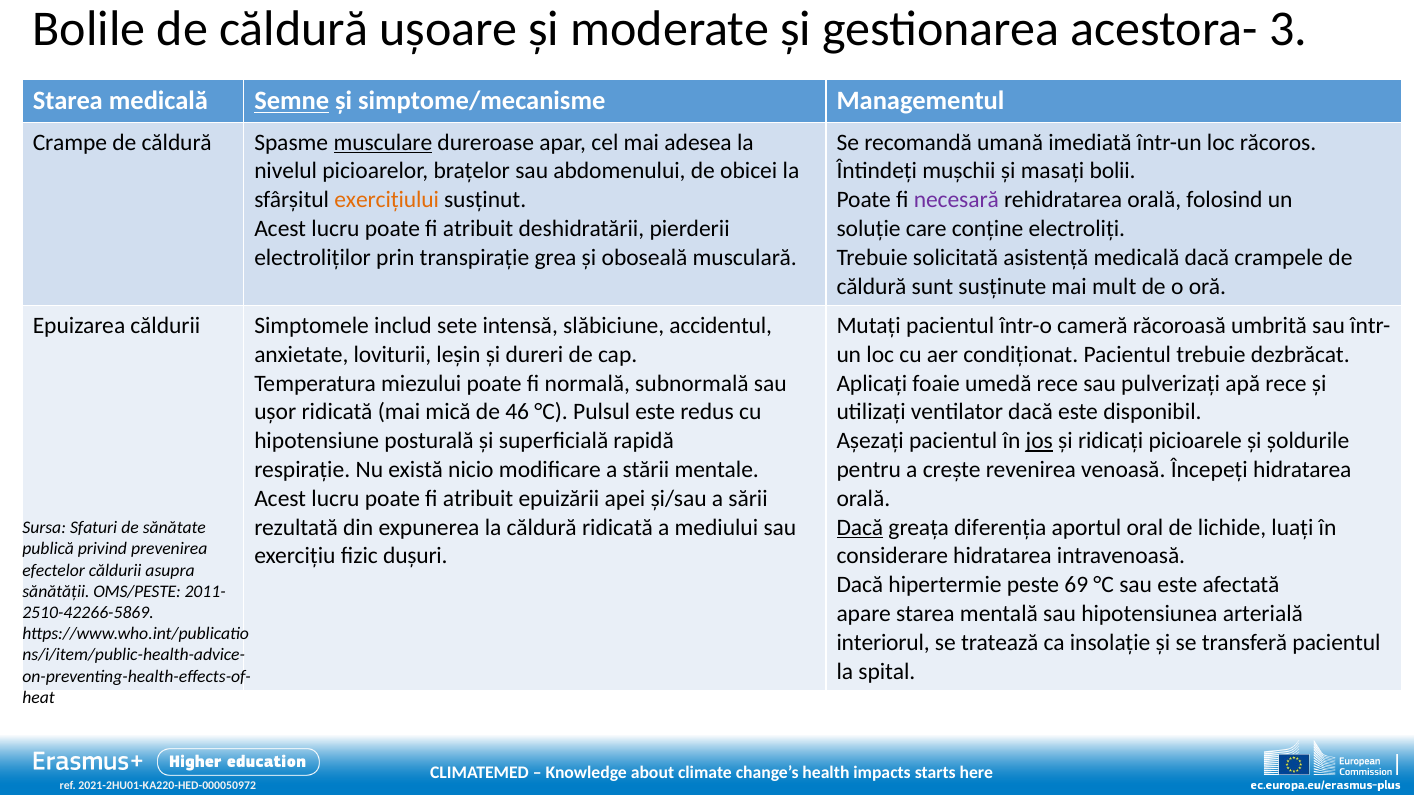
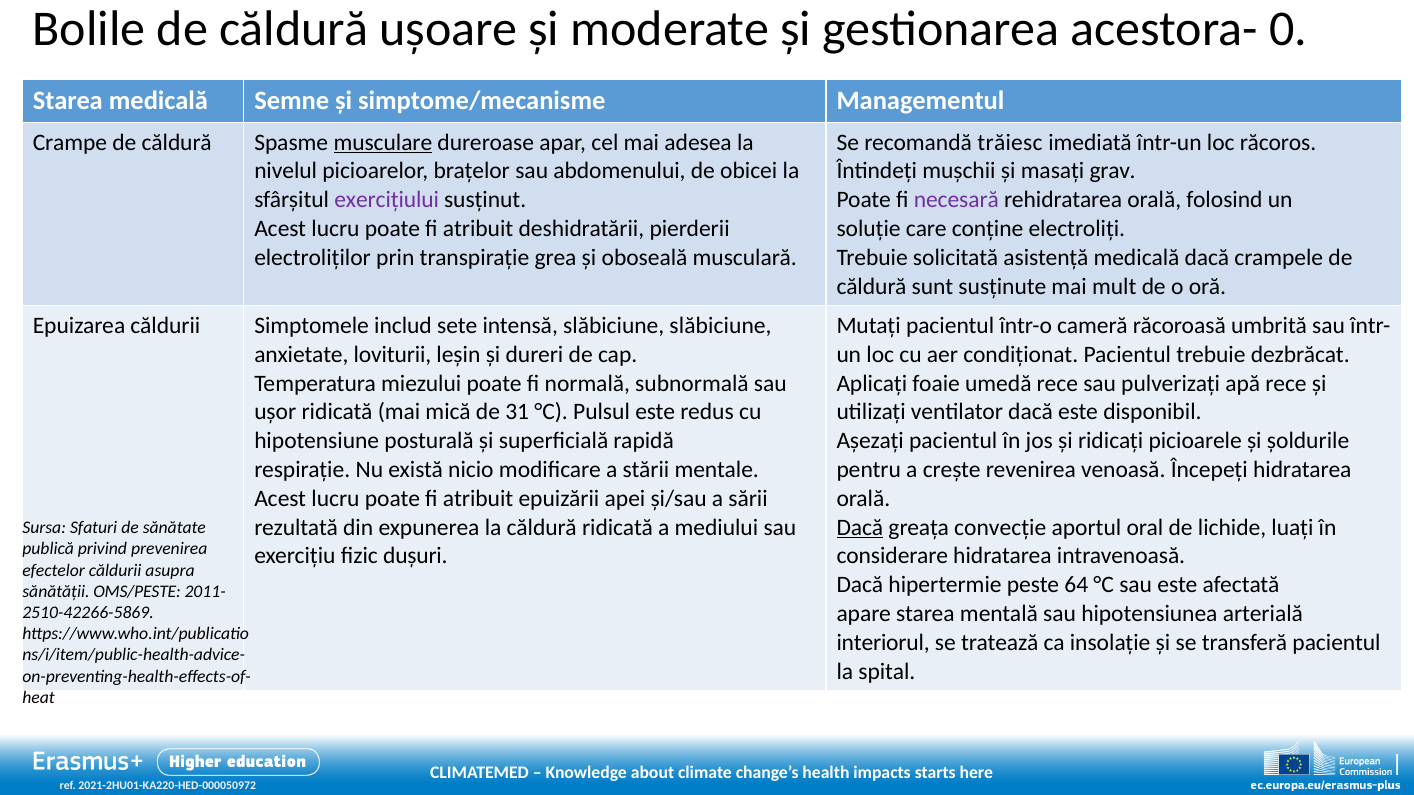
3: 3 -> 0
Semne underline: present -> none
umană: umană -> trăiesc
bolii: bolii -> grav
exercițiului colour: orange -> purple
slăbiciune accidentul: accidentul -> slăbiciune
46: 46 -> 31
jos underline: present -> none
diferenția: diferenția -> convecție
69: 69 -> 64
